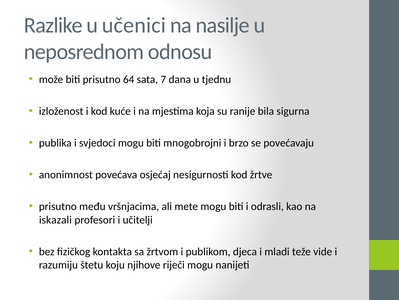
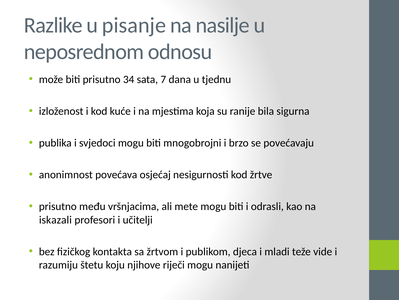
učenici: učenici -> pisanje
64: 64 -> 34
